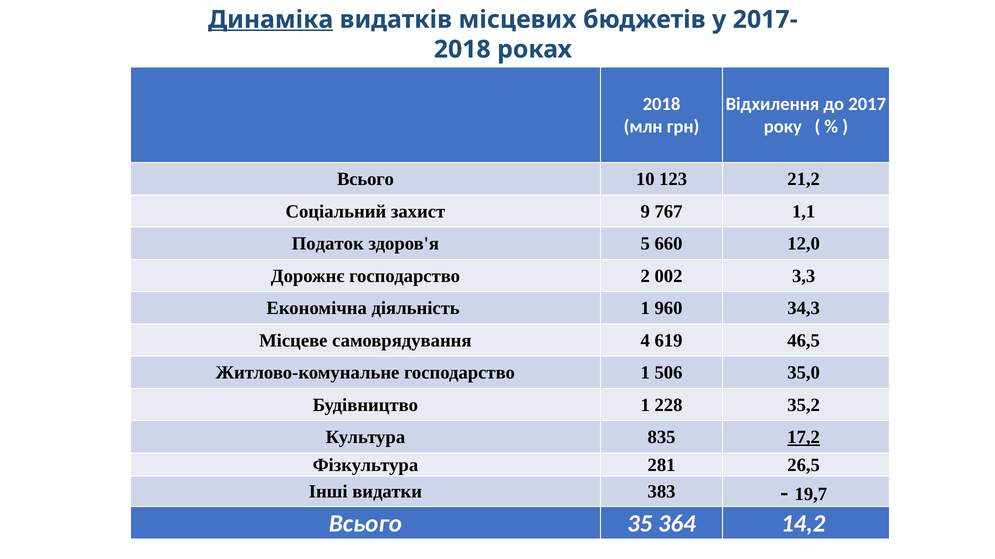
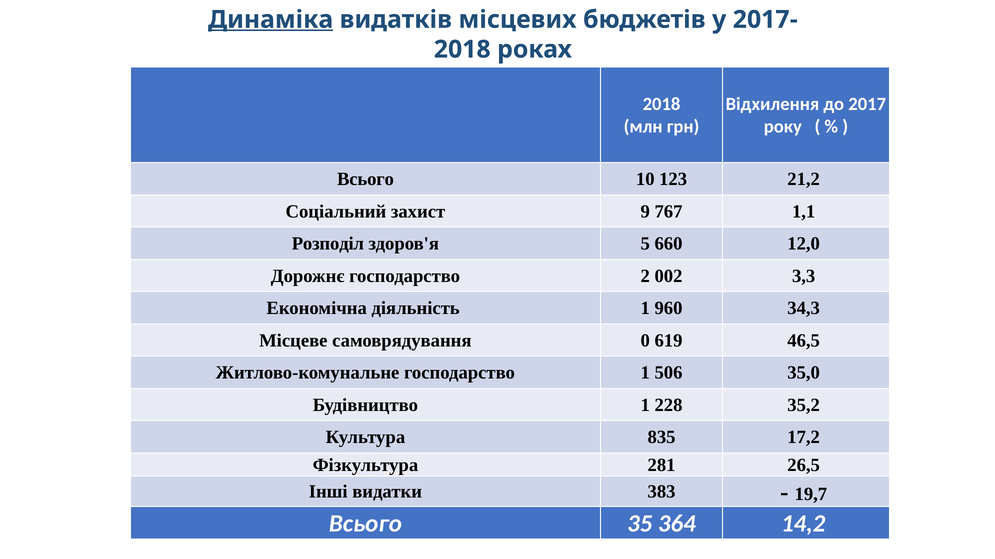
Податок: Податок -> Розподіл
4: 4 -> 0
17,2 underline: present -> none
